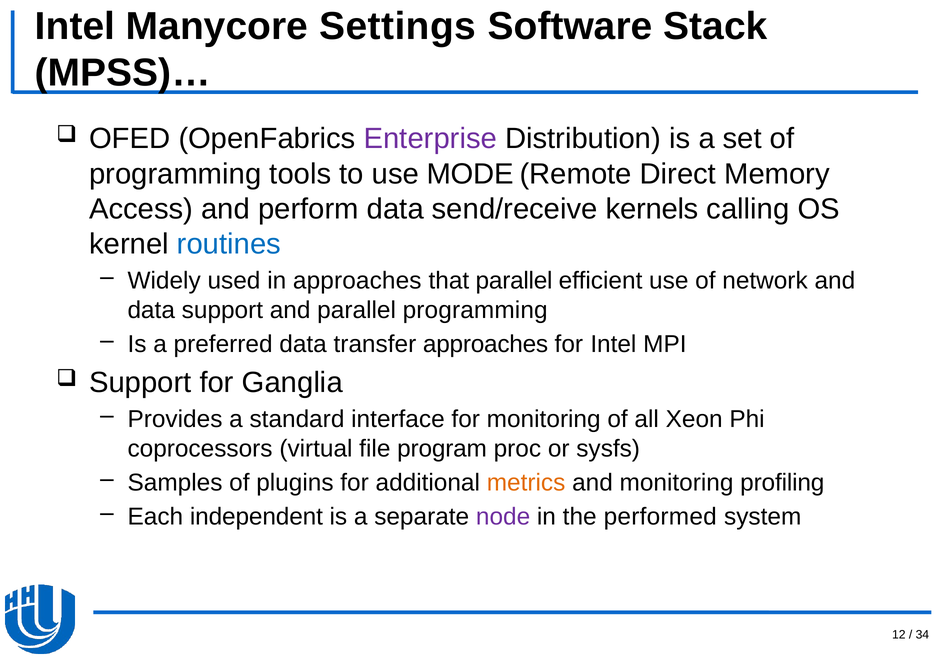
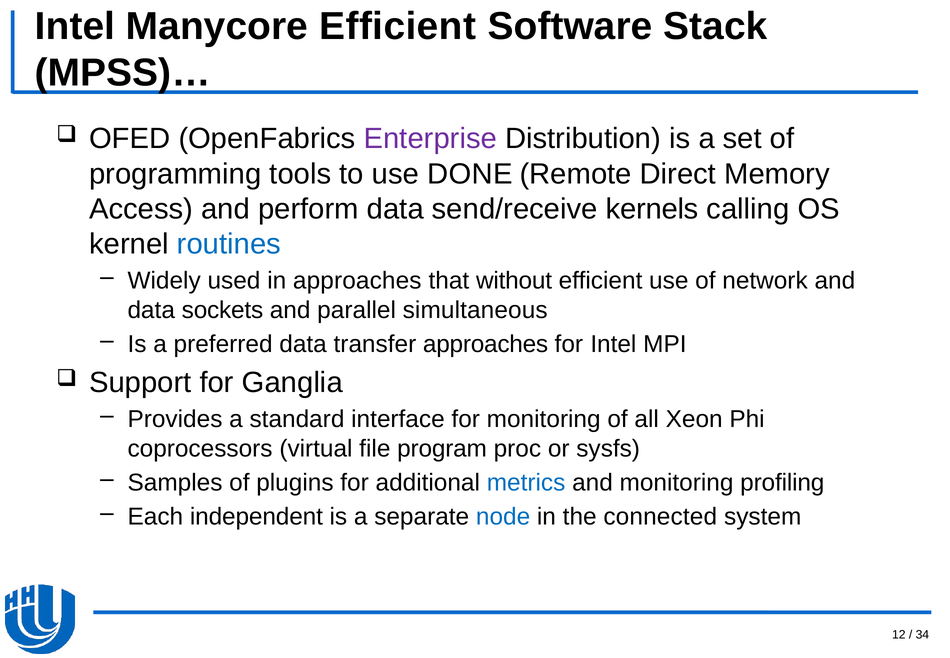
Manycore Settings: Settings -> Efficient
MODE: MODE -> DONE
that parallel: parallel -> without
data support: support -> sockets
parallel programming: programming -> simultaneous
metrics colour: orange -> blue
node colour: purple -> blue
performed: performed -> connected
